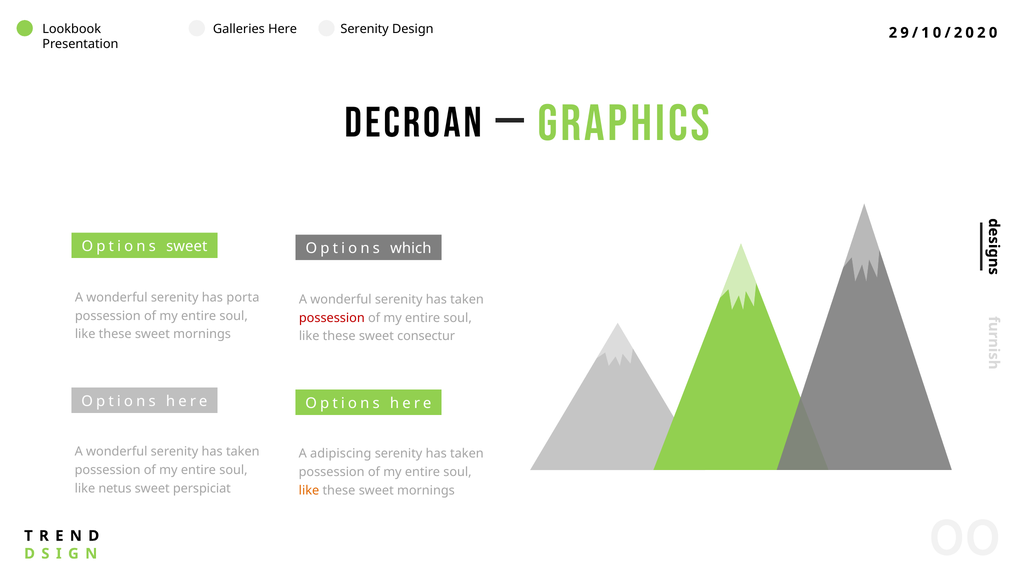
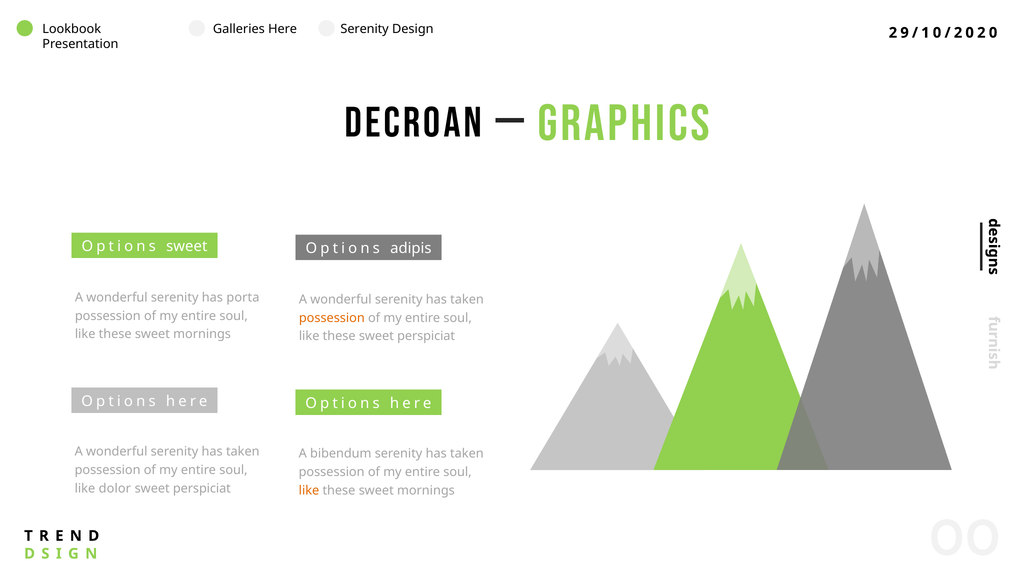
which: which -> adipis
possession at (332, 318) colour: red -> orange
these sweet consectur: consectur -> perspiciat
adipiscing: adipiscing -> bibendum
netus: netus -> dolor
